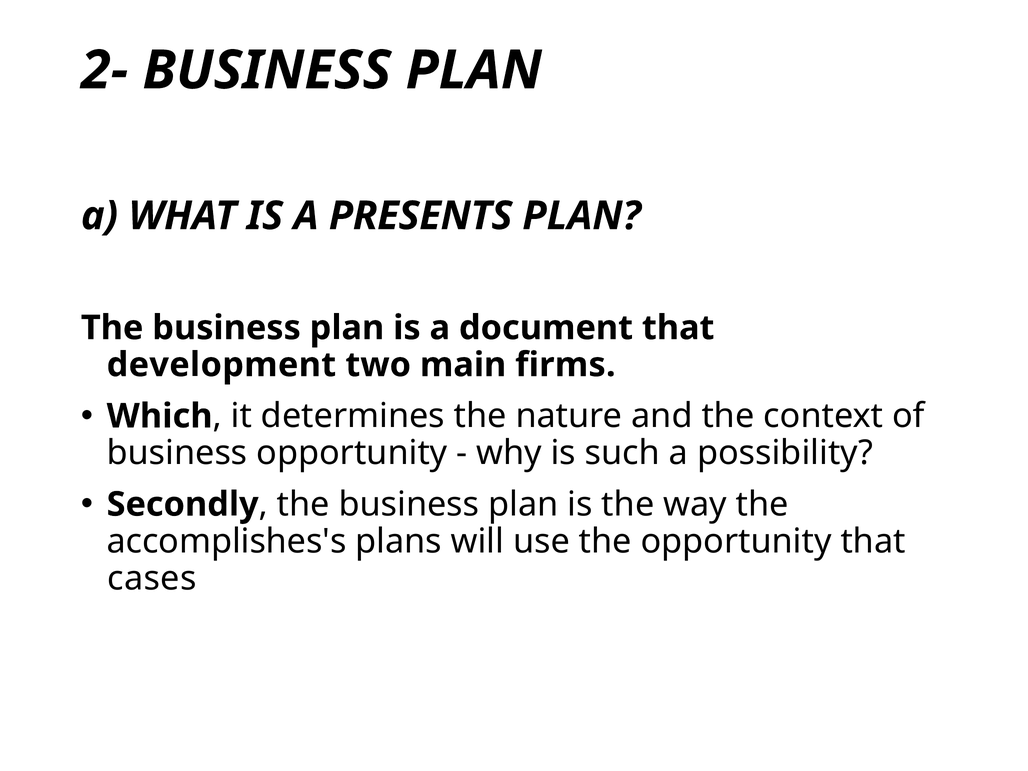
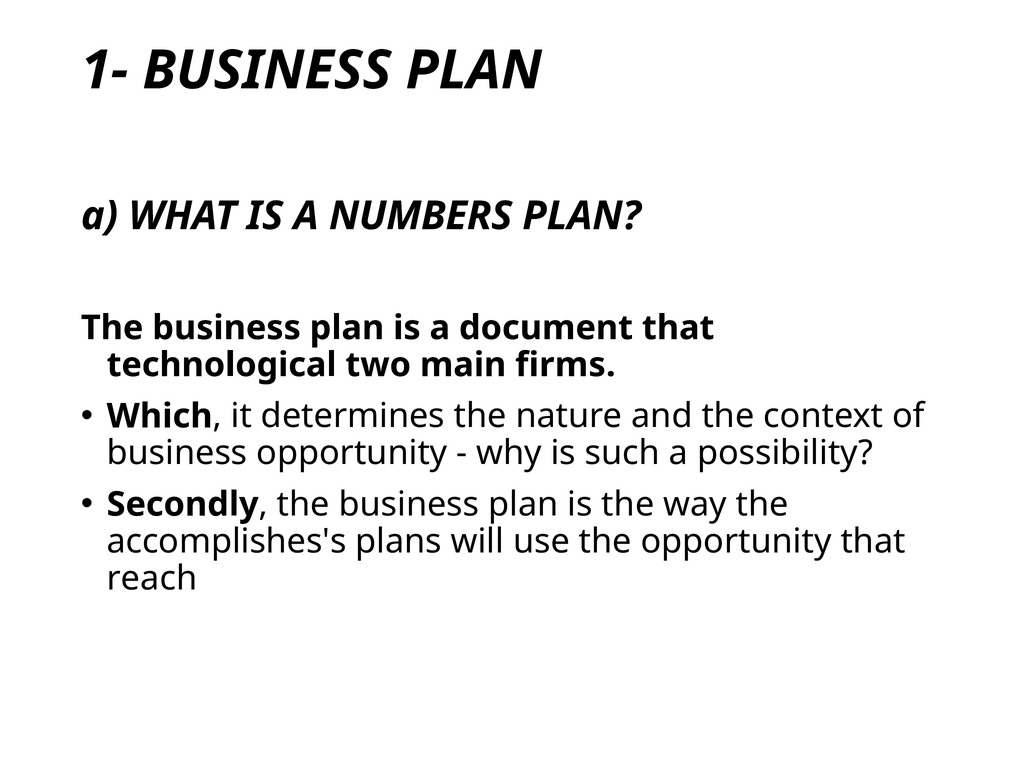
2-: 2- -> 1-
PRESENTS: PRESENTS -> NUMBERS
development: development -> technological
cases: cases -> reach
